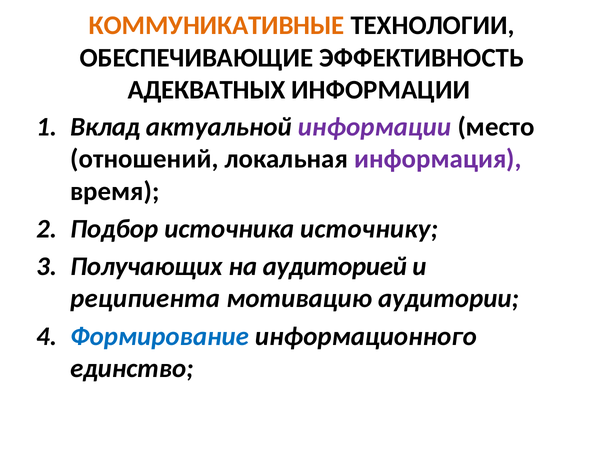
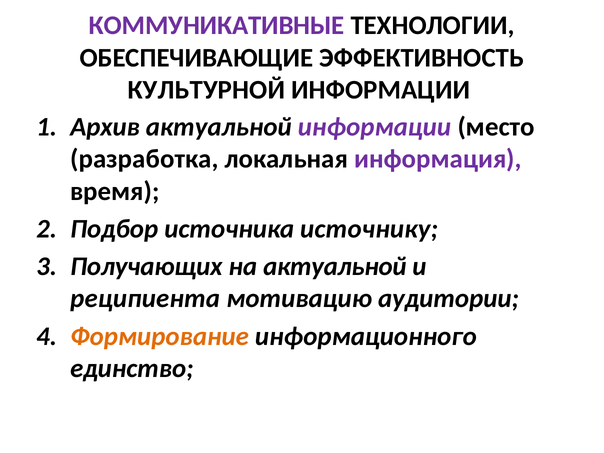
КОММУНИКАТИВНЫЕ colour: orange -> purple
АДЕКВАТНЫХ: АДЕКВАТНЫХ -> КУЛЬТУРНОЙ
Вклад: Вклад -> Архив
отношений: отношений -> разработка
на аудиторией: аудиторией -> актуальной
Формирование colour: blue -> orange
